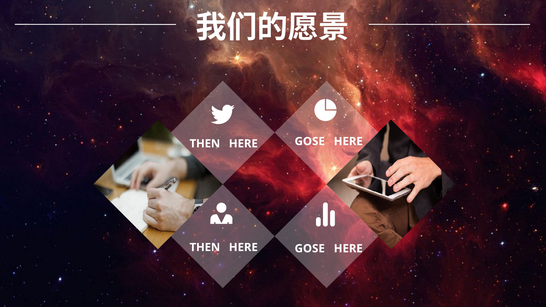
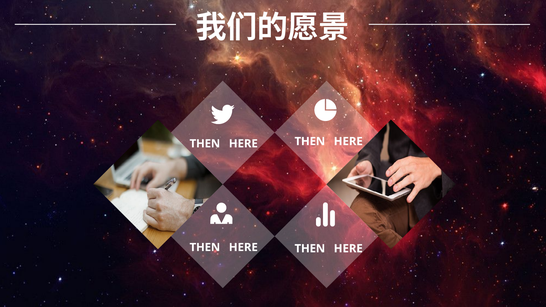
GOSE at (310, 141): GOSE -> THEN
GOSE at (310, 249): GOSE -> THEN
